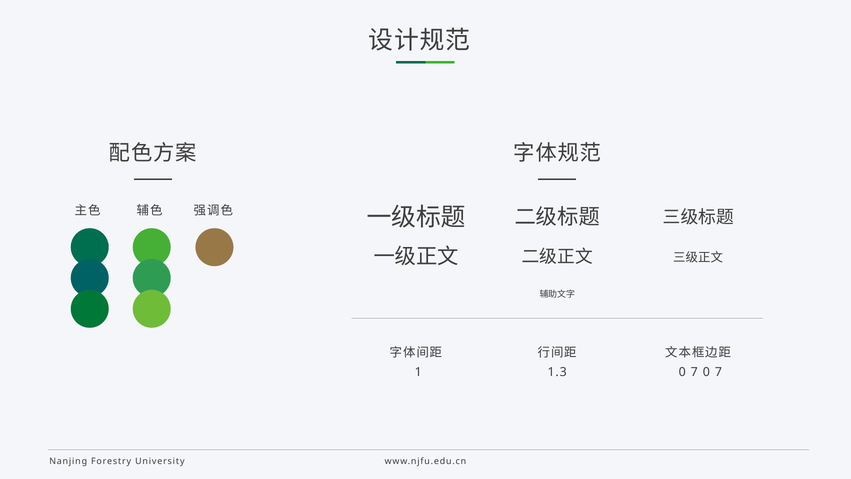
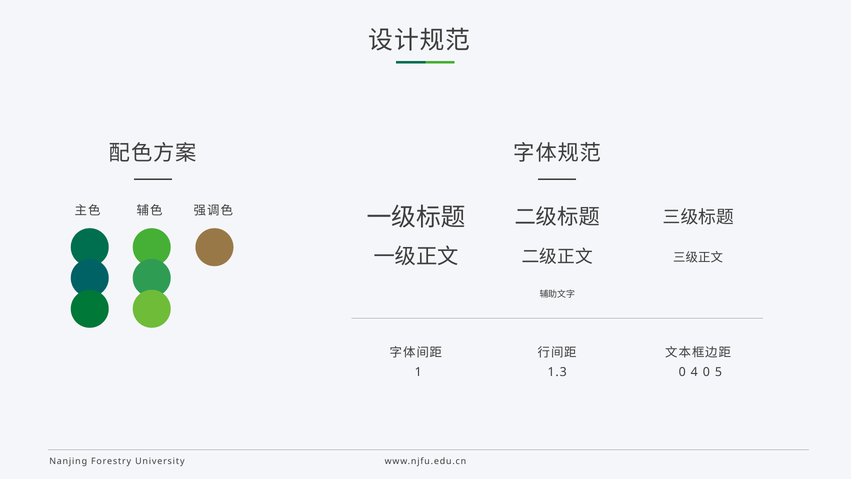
7 at (694, 372): 7 -> 4
7 at (718, 372): 7 -> 5
